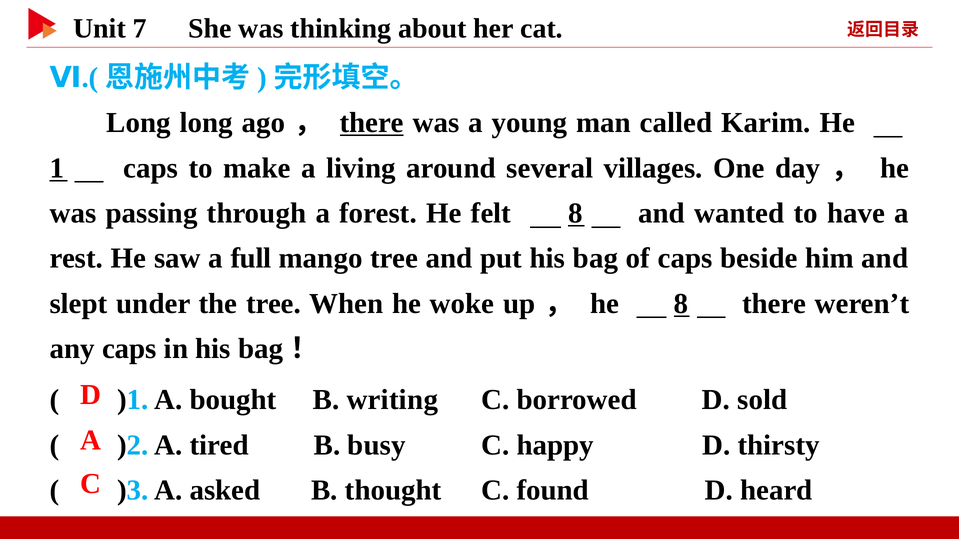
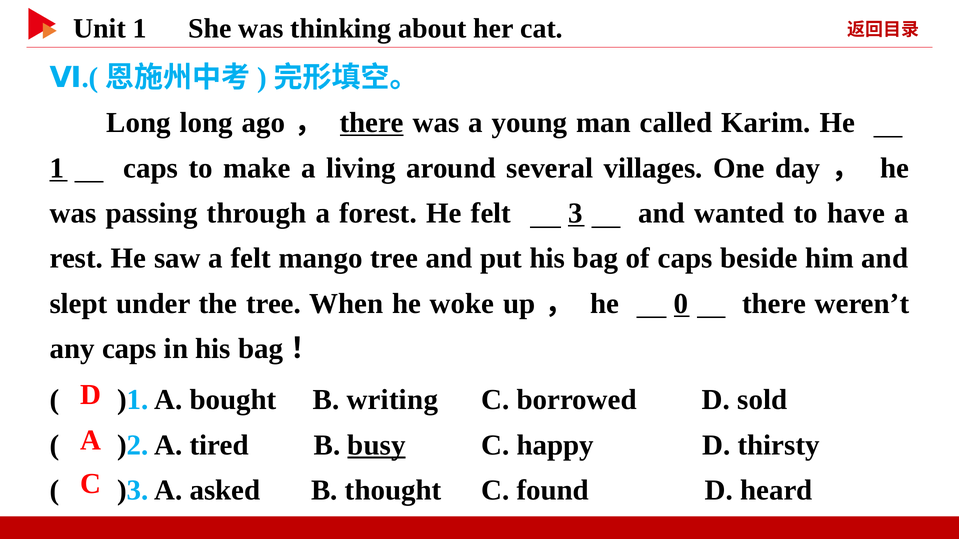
7 at (140, 29): 7 -> 1
felt 8: 8 -> 3
a full: full -> felt
he 8: 8 -> 0
busy underline: none -> present
